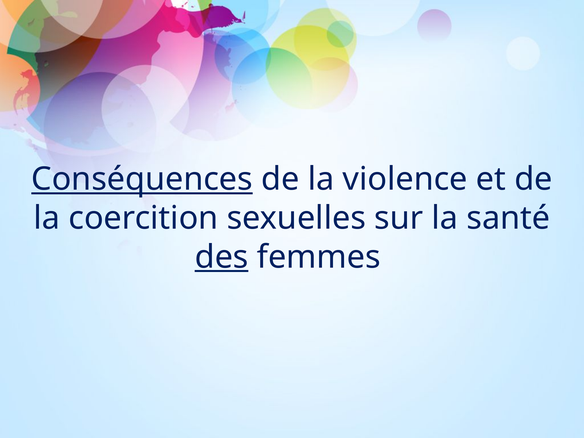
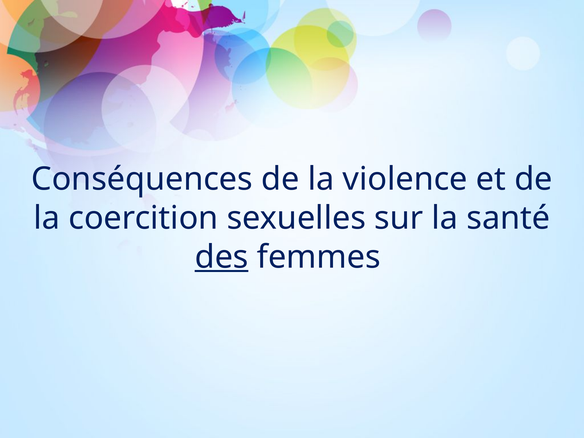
Conséquences underline: present -> none
